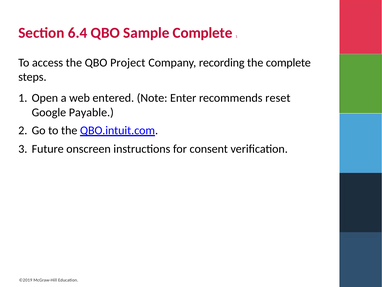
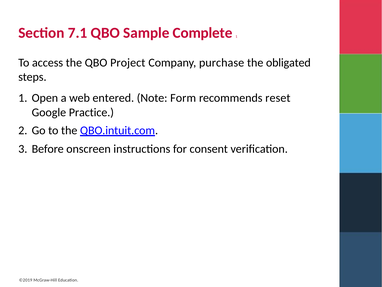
6.4: 6.4 -> 7.1
recording: recording -> purchase
the complete: complete -> obligated
Enter: Enter -> Form
Payable: Payable -> Practice
Future: Future -> Before
